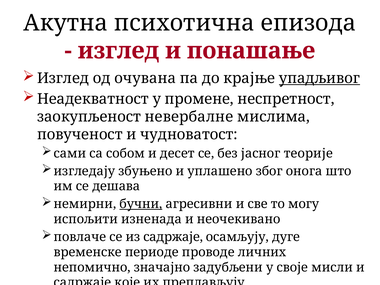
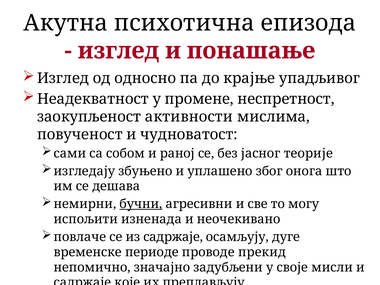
очувана: очувана -> односно
упадљивог underline: present -> none
невербалне: невербалне -> активности
десет: десет -> раној
личних: личних -> прекид
